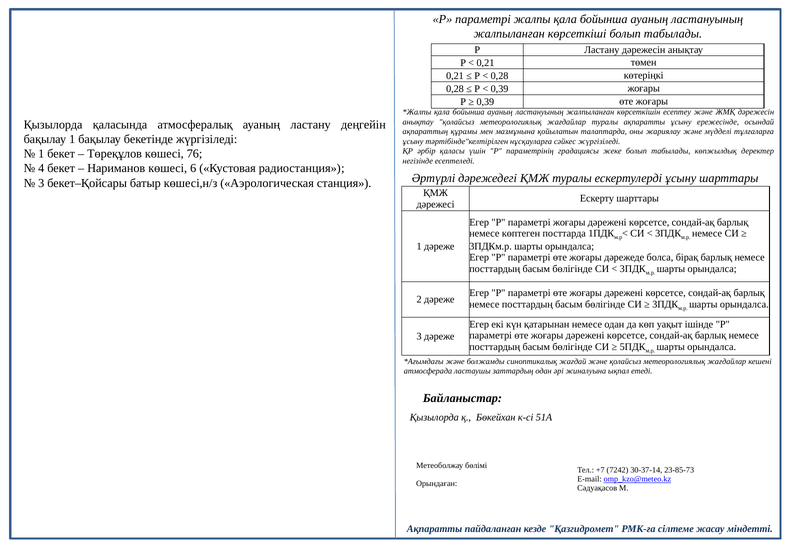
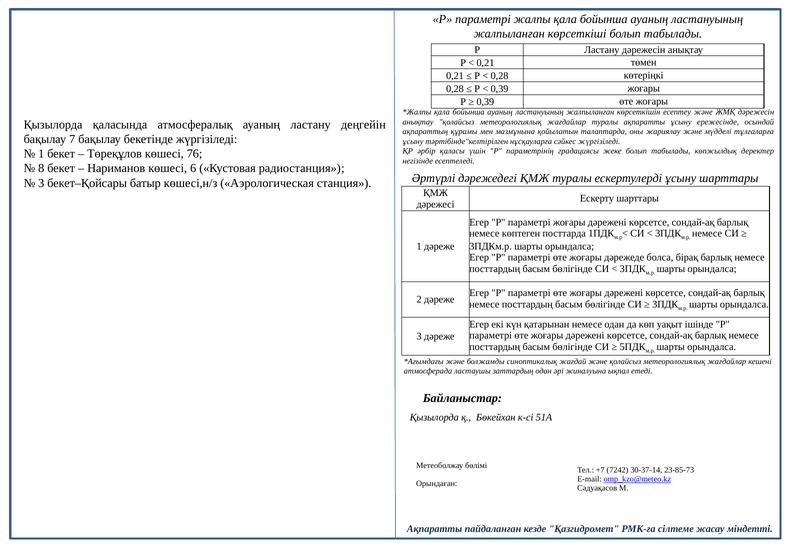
бақылау 1: 1 -> 7
4: 4 -> 8
